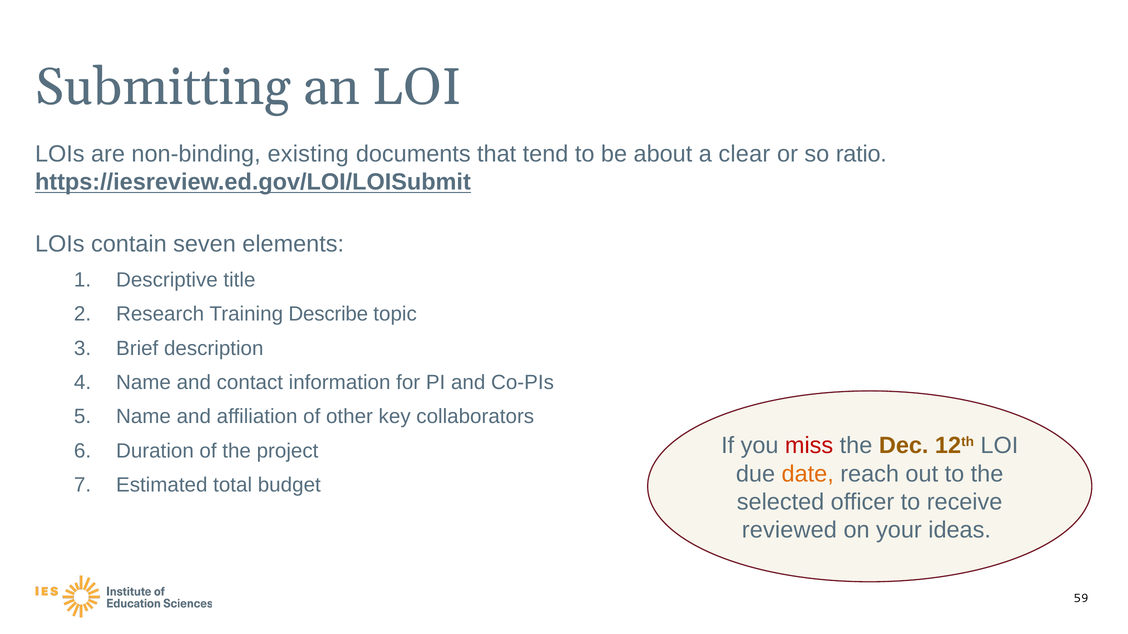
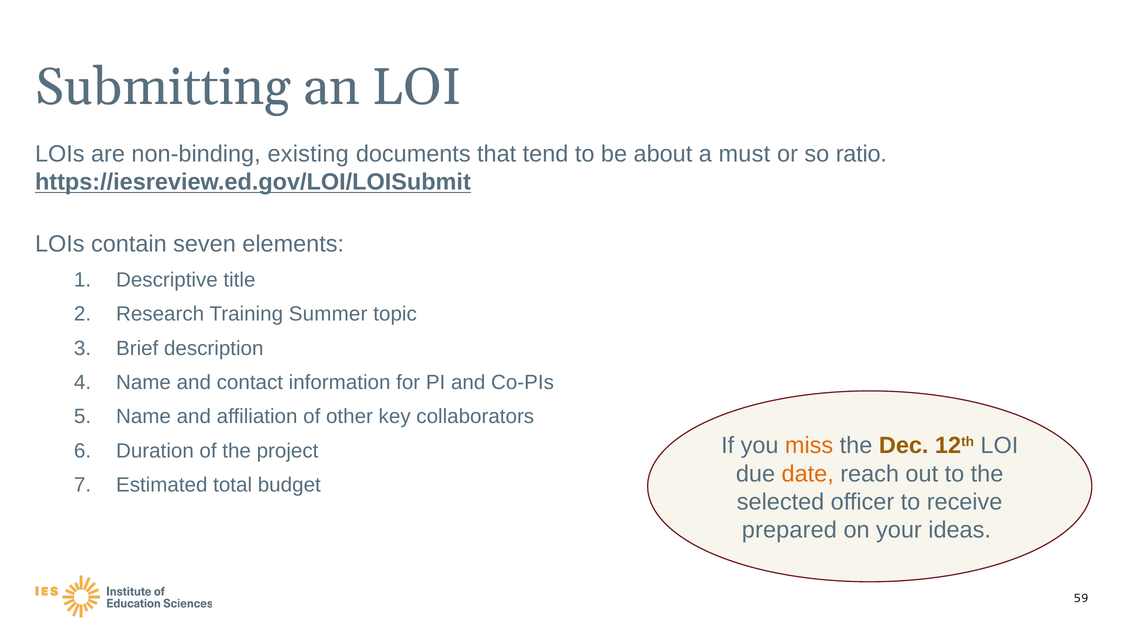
clear: clear -> must
Describe: Describe -> Summer
miss colour: red -> orange
reviewed: reviewed -> prepared
